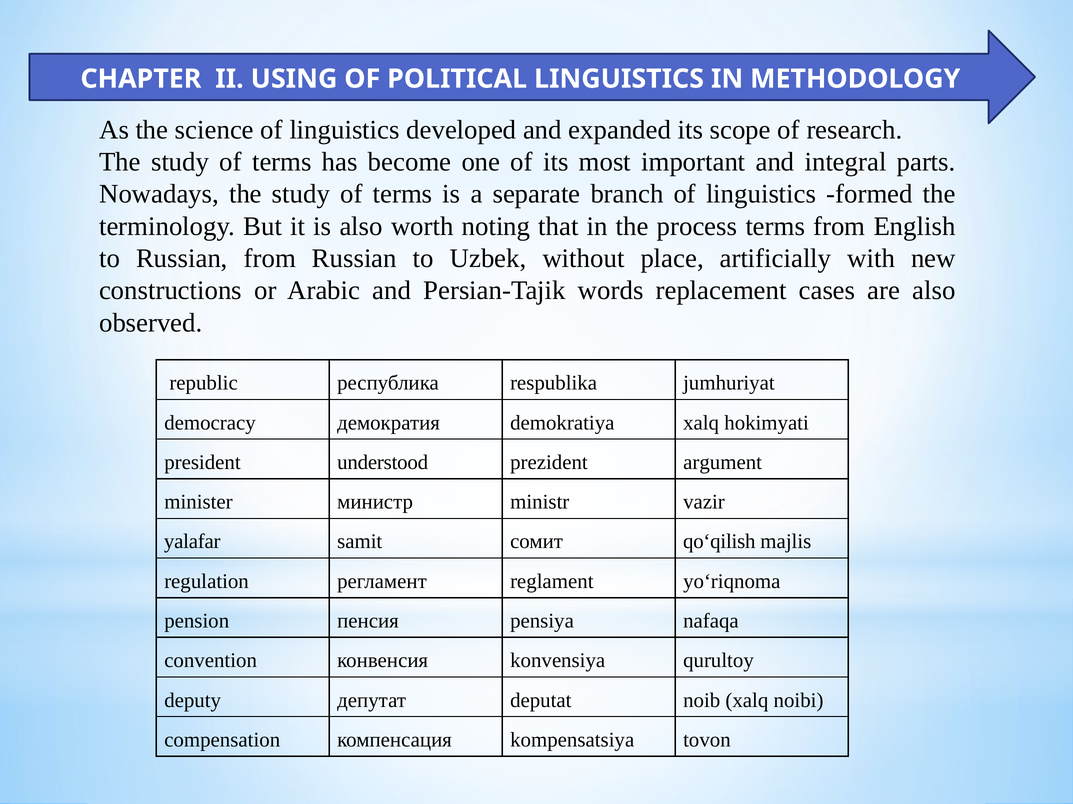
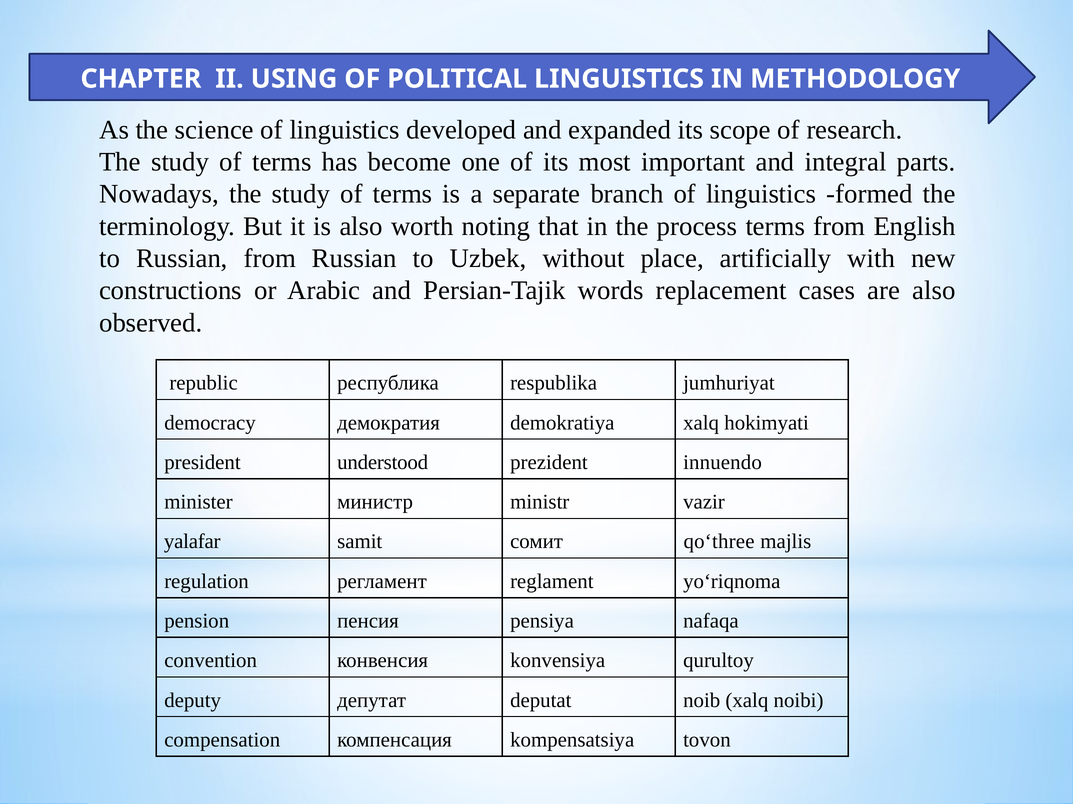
argument: argument -> innuendo
qo‘qilish: qo‘qilish -> qo‘three
